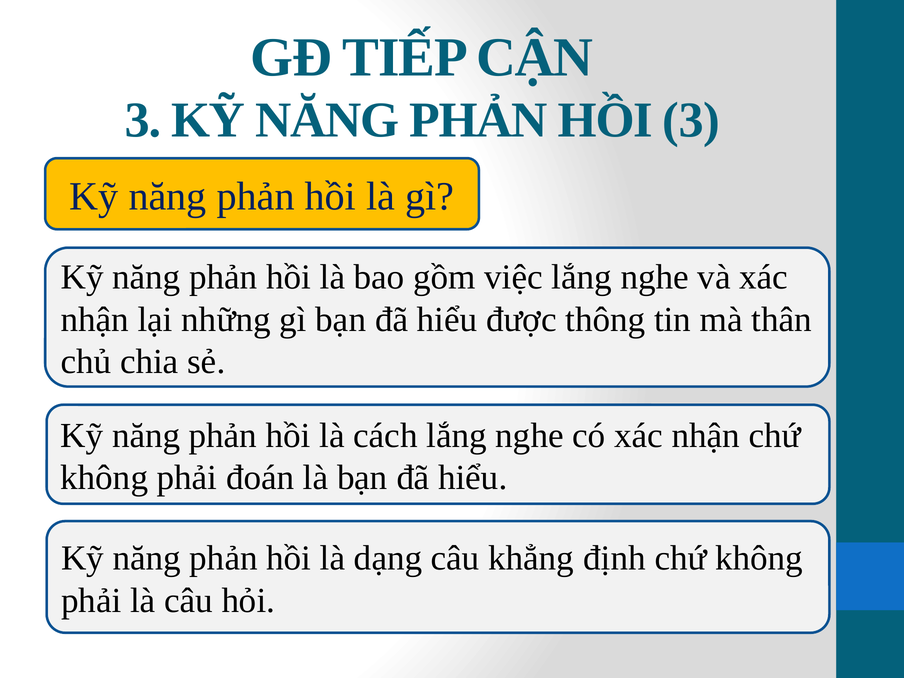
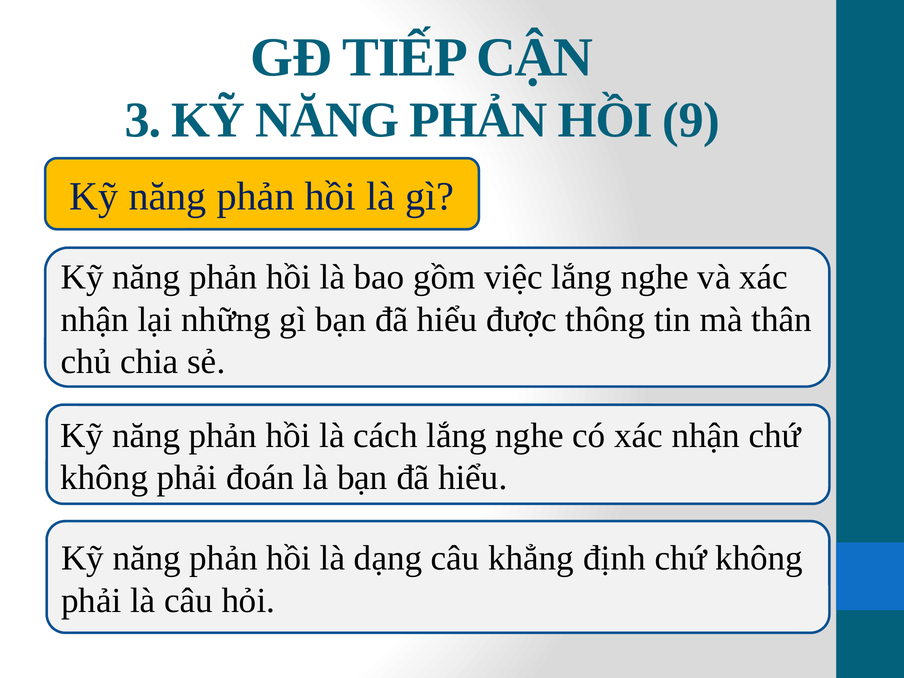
HỒI 3: 3 -> 9
